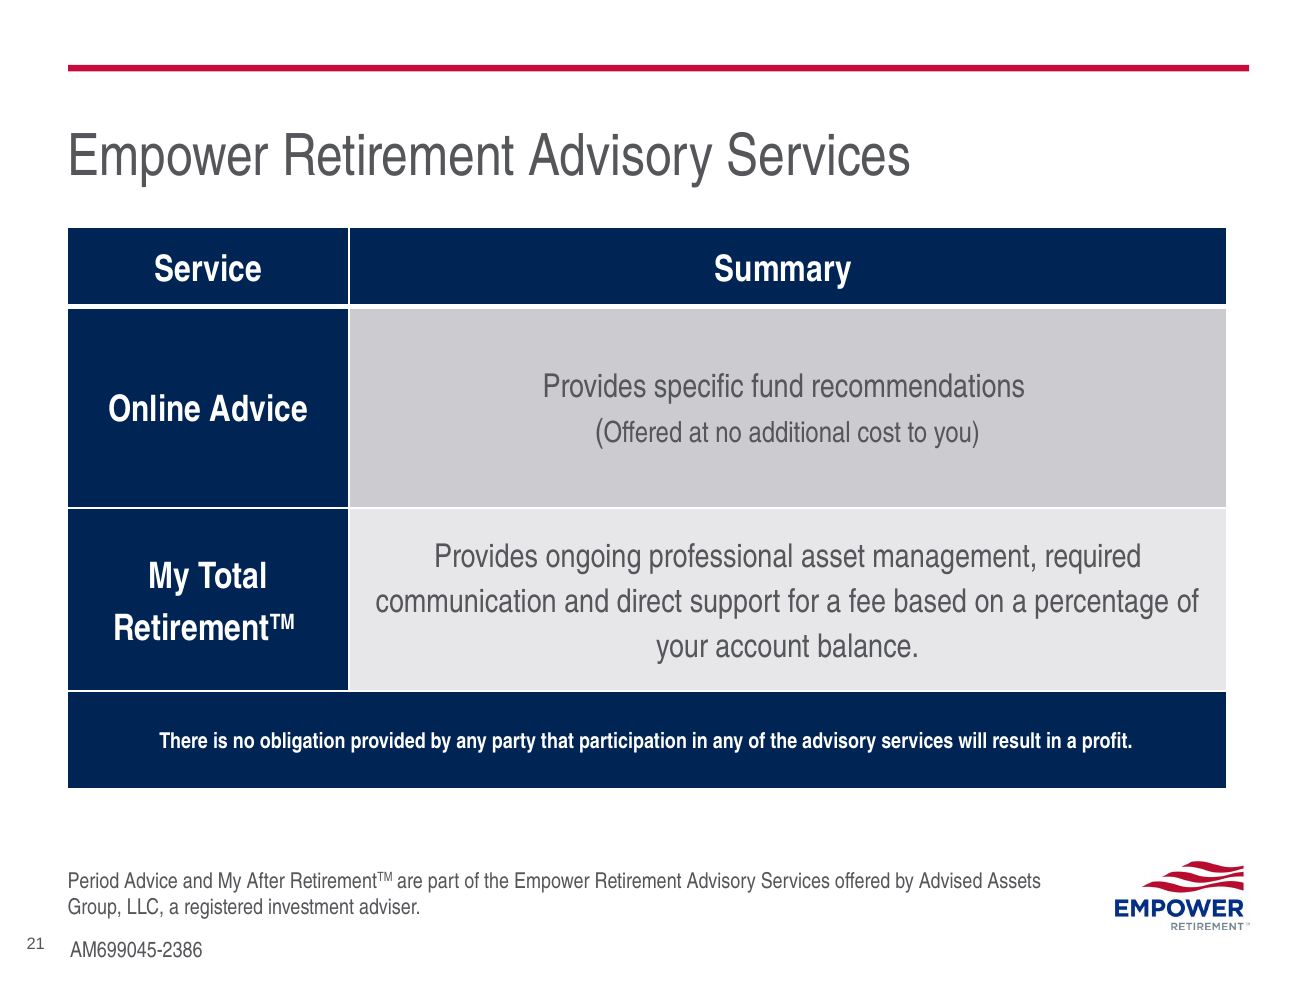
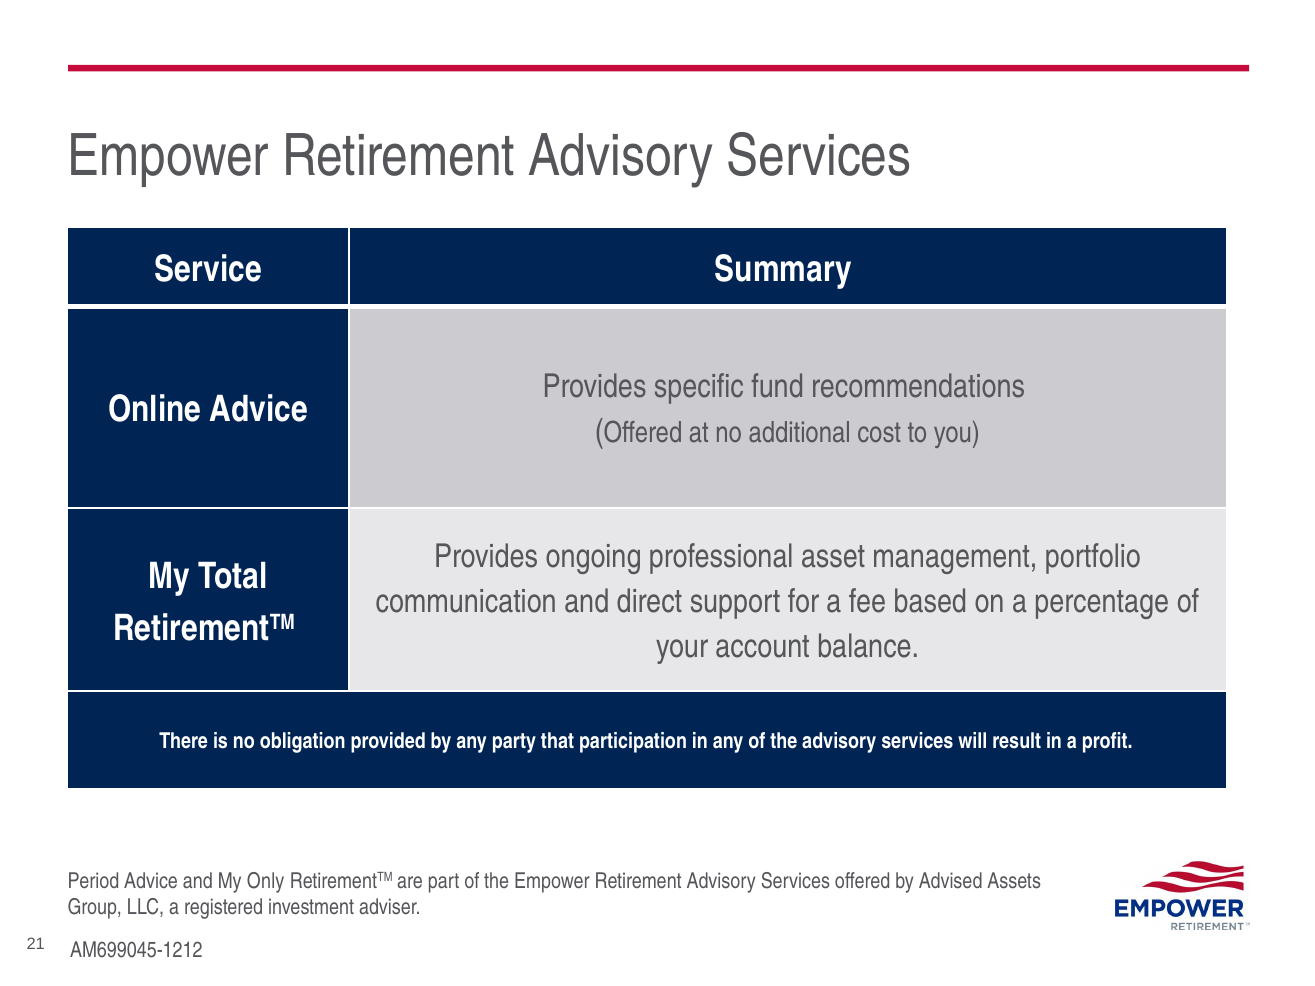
required: required -> portfolio
After: After -> Only
AM699045-2386: AM699045-2386 -> AM699045-1212
